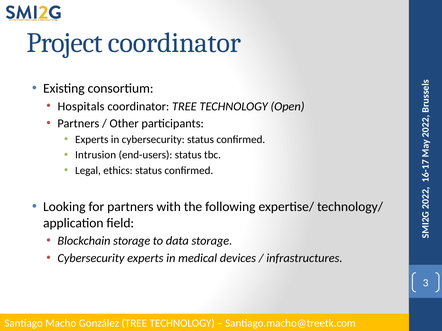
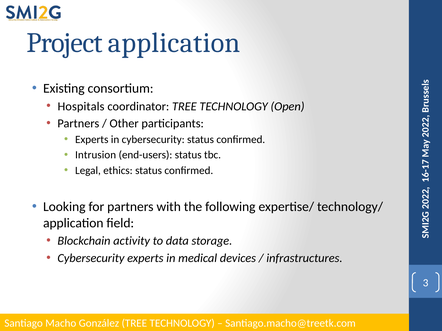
Project coordinator: coordinator -> application
Blockchain storage: storage -> activity
